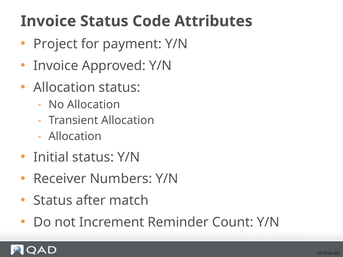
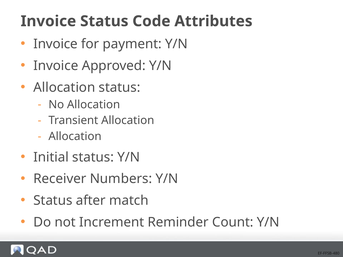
Project at (56, 44): Project -> Invoice
